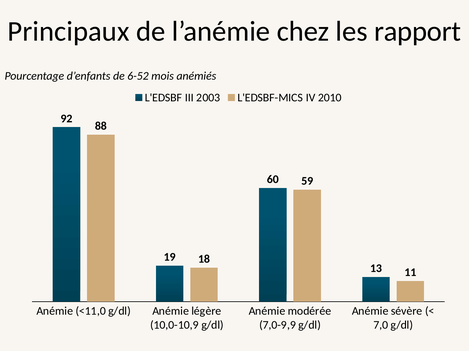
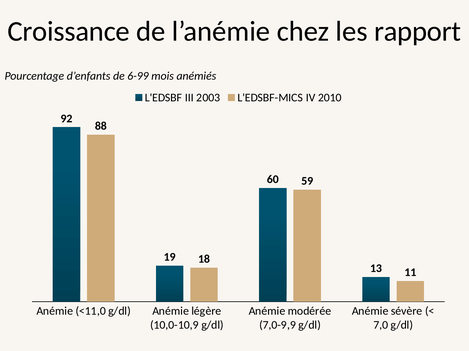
Principaux: Principaux -> Croissance
6-52: 6-52 -> 6-99
